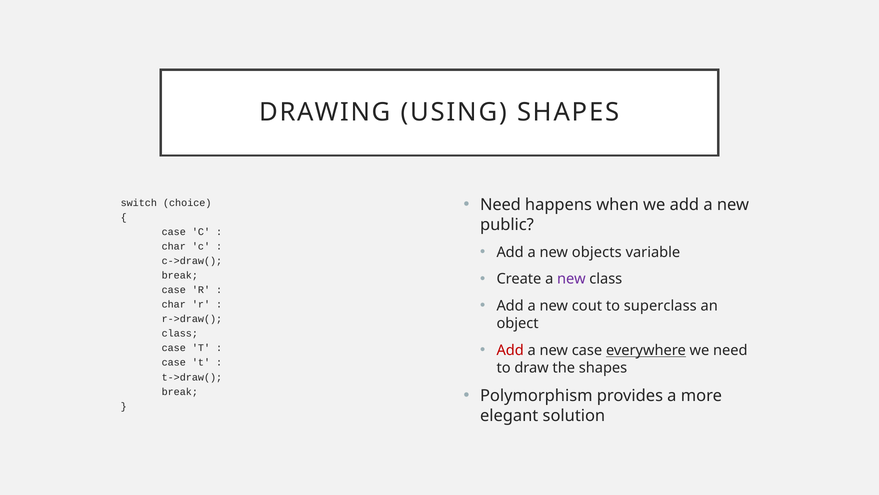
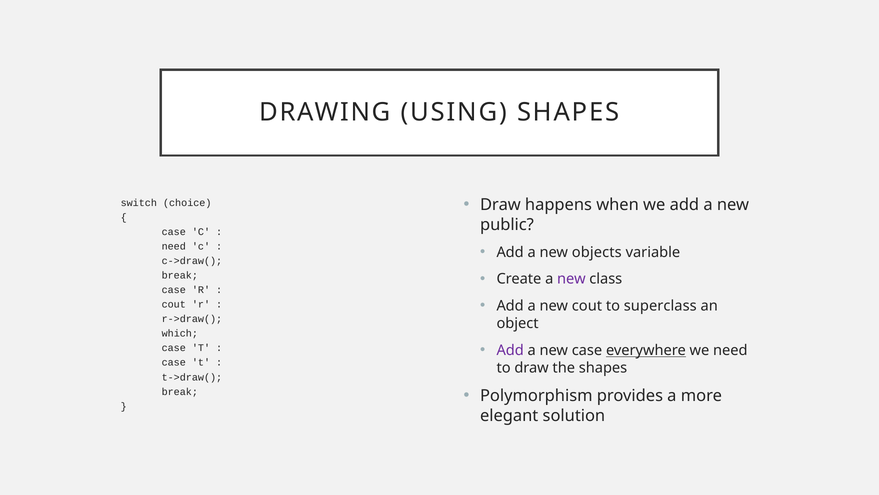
Need at (500, 205): Need -> Draw
char at (174, 246): char -> need
char at (174, 304): char -> cout
class at (180, 333): class -> which
Add at (510, 350) colour: red -> purple
